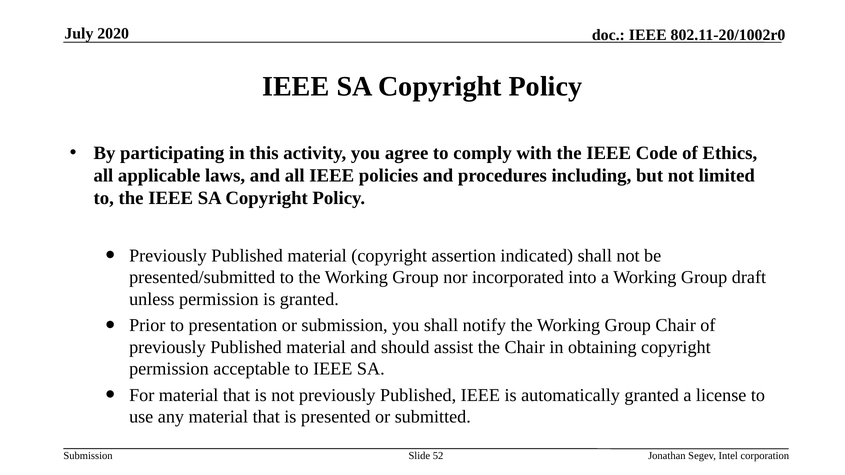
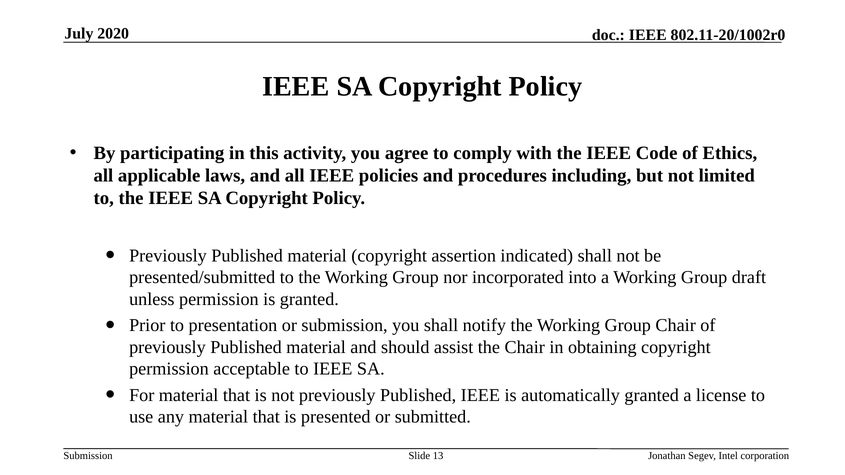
52: 52 -> 13
